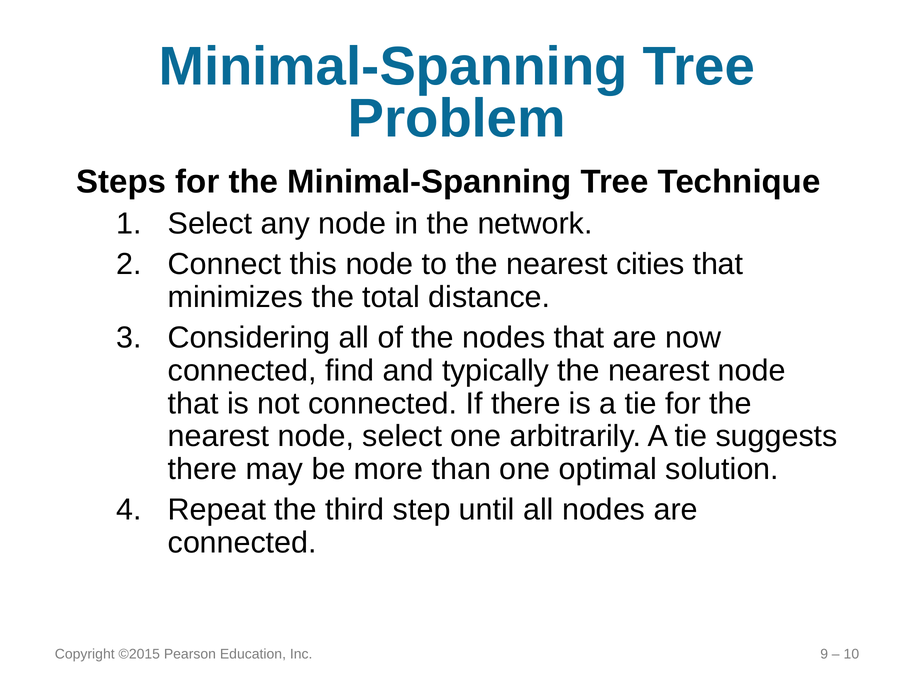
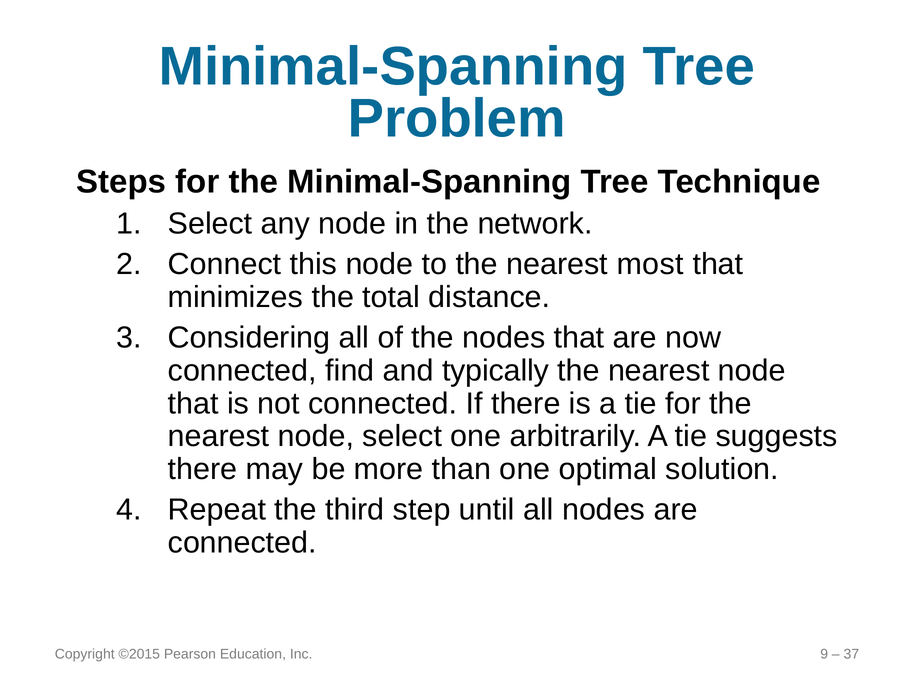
cities: cities -> most
10: 10 -> 37
